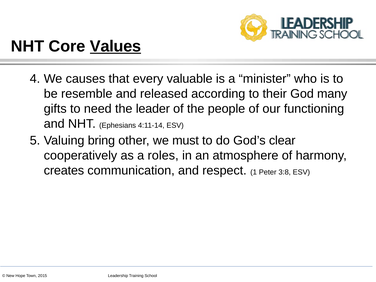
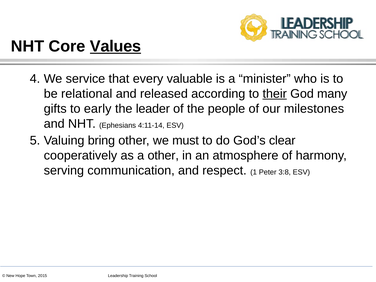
causes: causes -> service
resemble: resemble -> relational
their underline: none -> present
need: need -> early
functioning: functioning -> milestones
a roles: roles -> other
creates: creates -> serving
